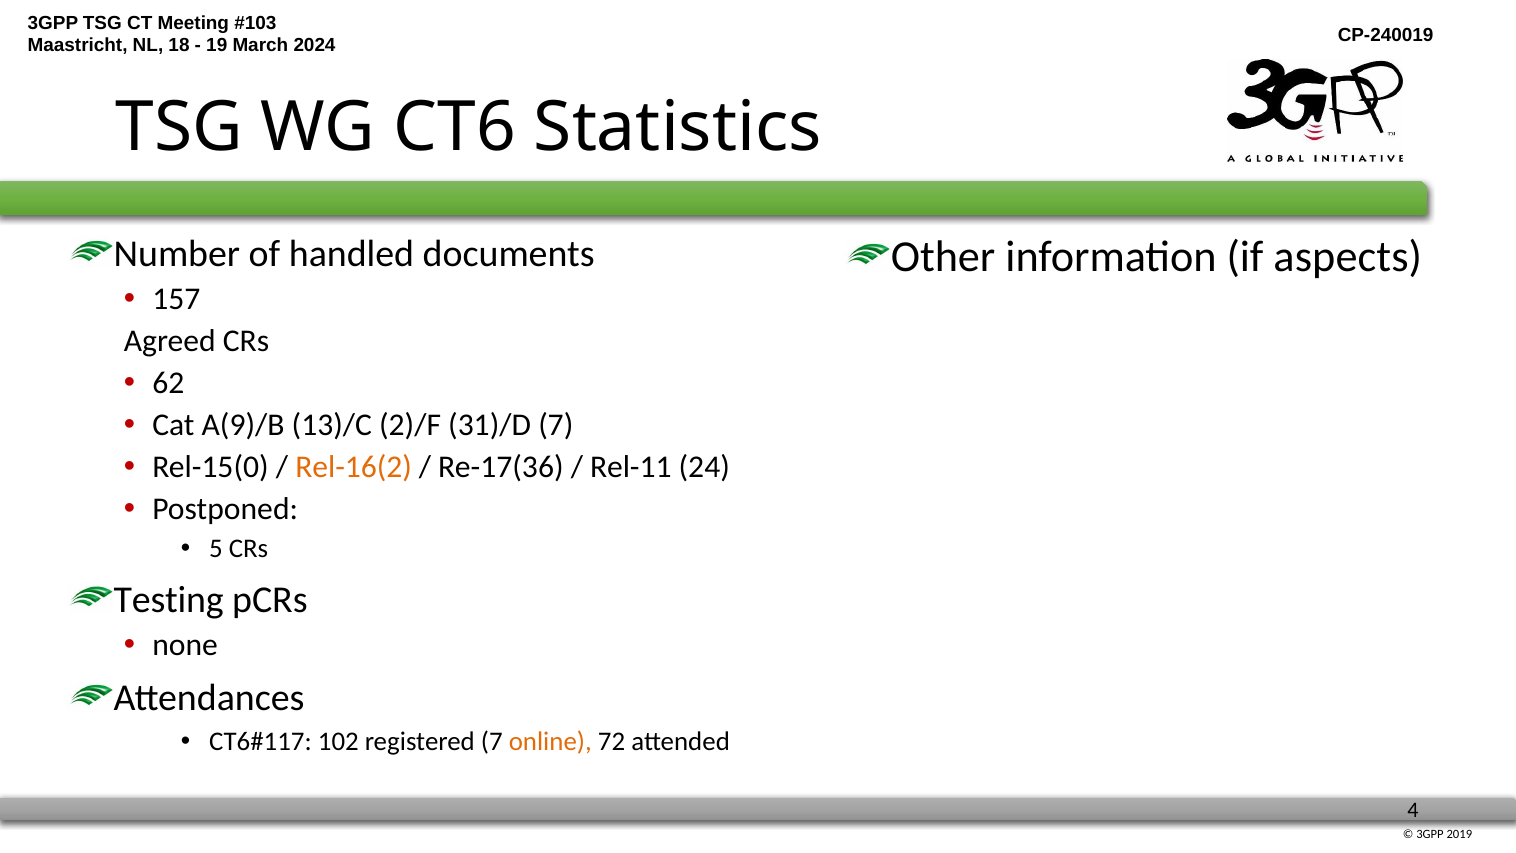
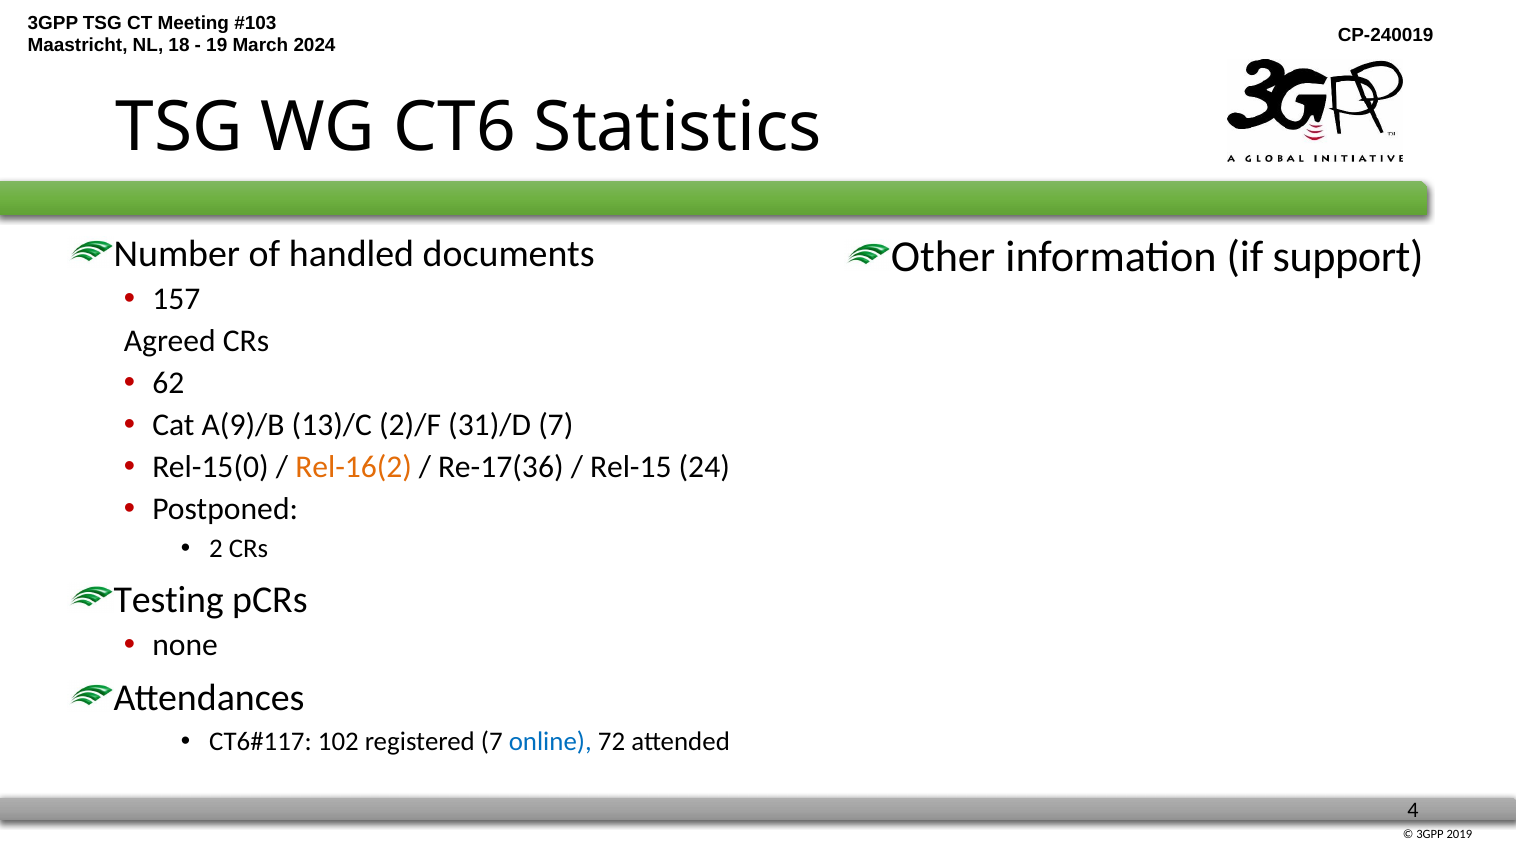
aspects: aspects -> support
Rel-11: Rel-11 -> Rel-15
5: 5 -> 2
online colour: orange -> blue
